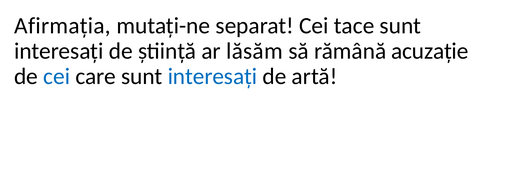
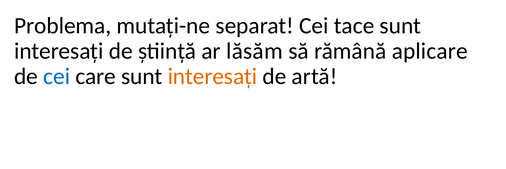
Afirmația: Afirmația -> Problema
acuzație: acuzație -> aplicare
interesați at (212, 76) colour: blue -> orange
